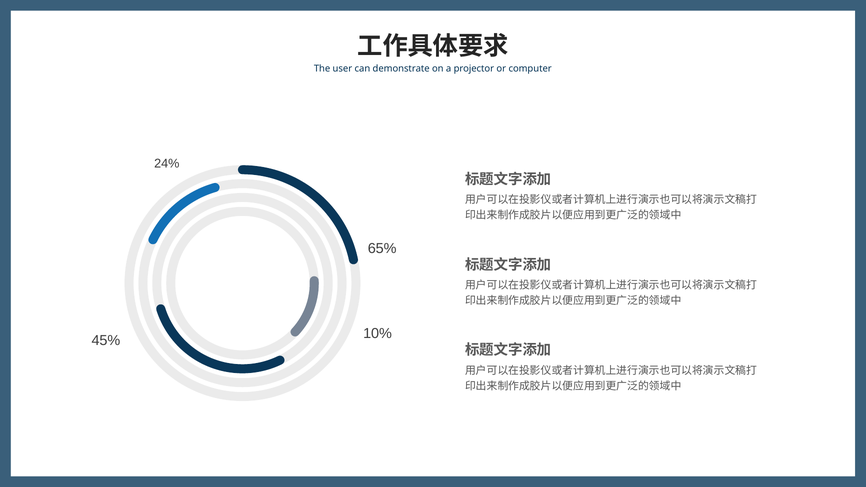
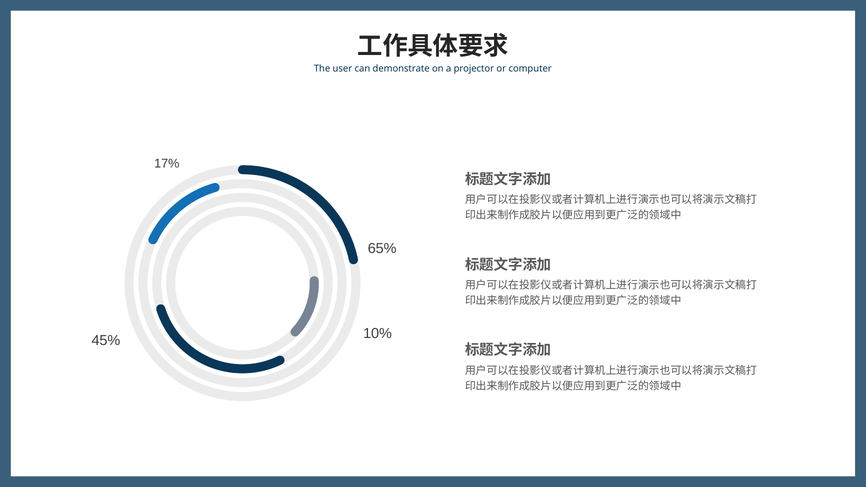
24%: 24% -> 17%
